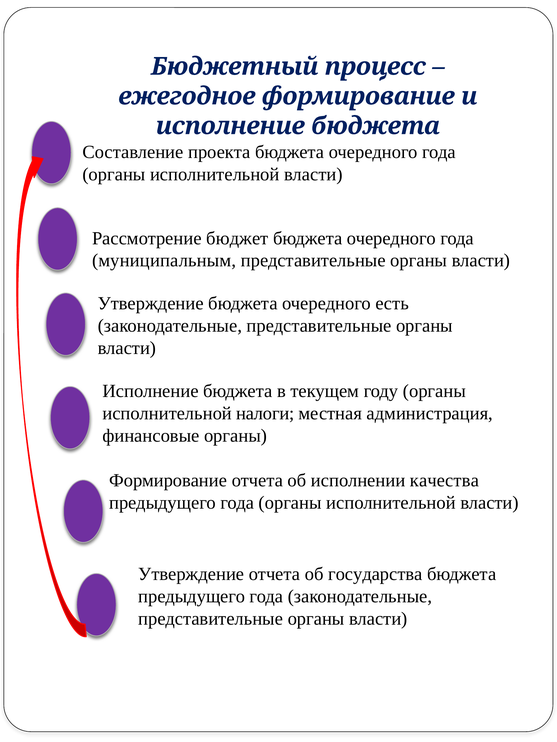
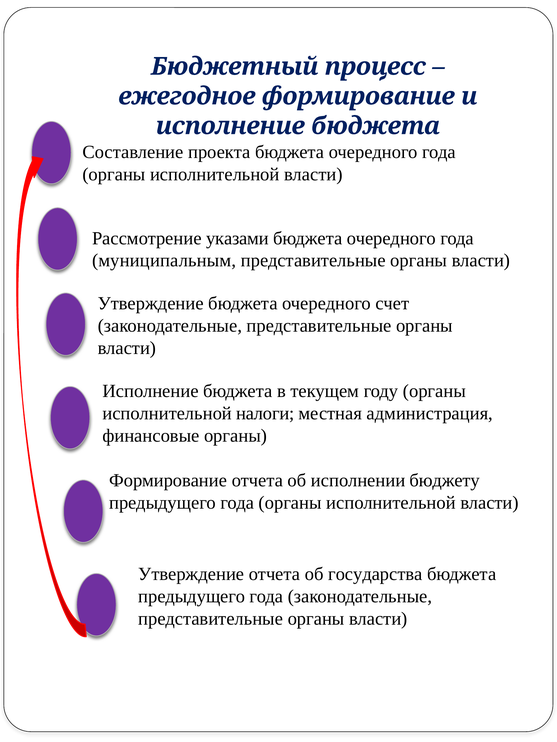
бюджет: бюджет -> указами
есть: есть -> счет
качества: качества -> бюджету
